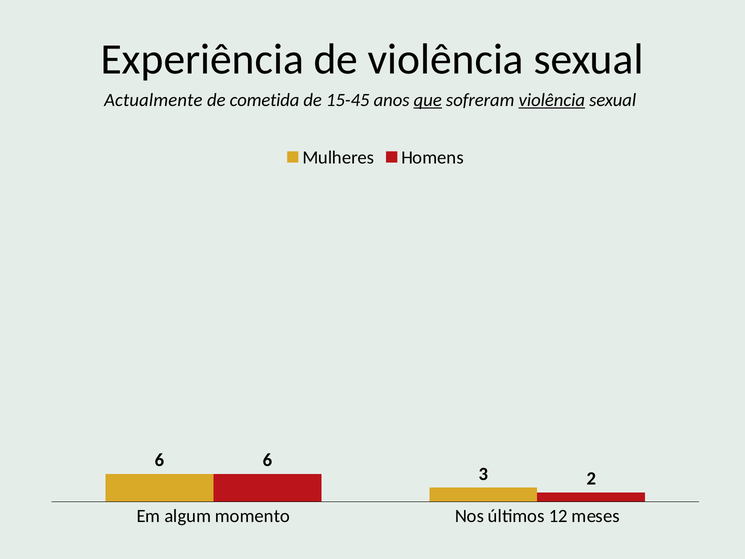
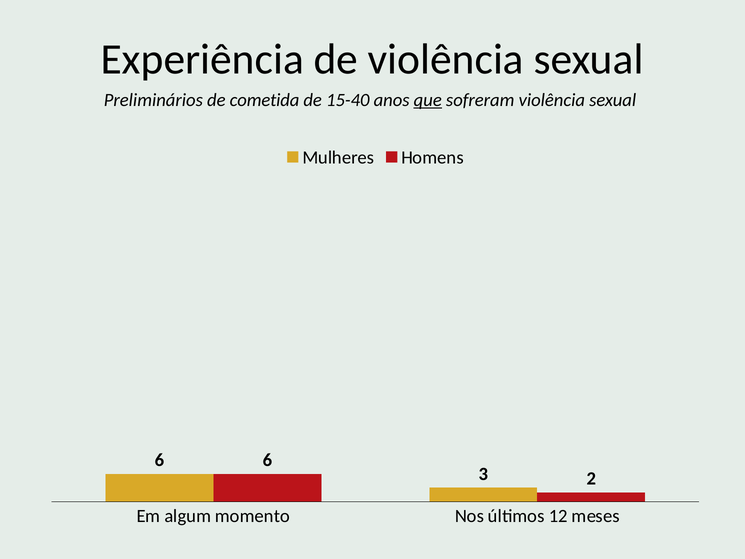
Actualmente: Actualmente -> Preliminários
15-45: 15-45 -> 15-40
violência at (552, 100) underline: present -> none
